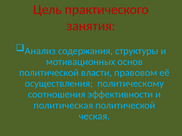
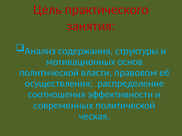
политическому: политическому -> распределение
политическая: политическая -> современных
